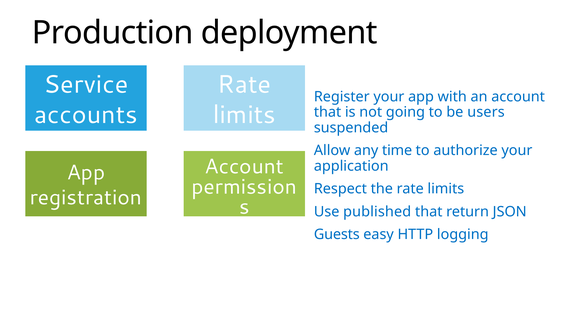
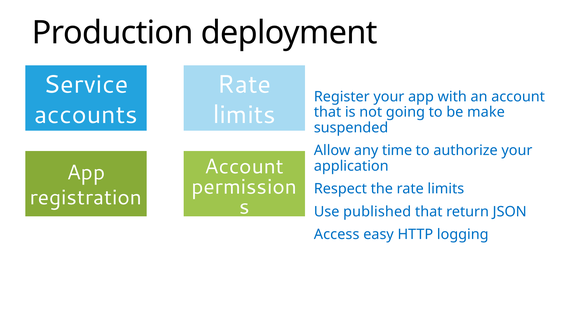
users: users -> make
Guests: Guests -> Access
